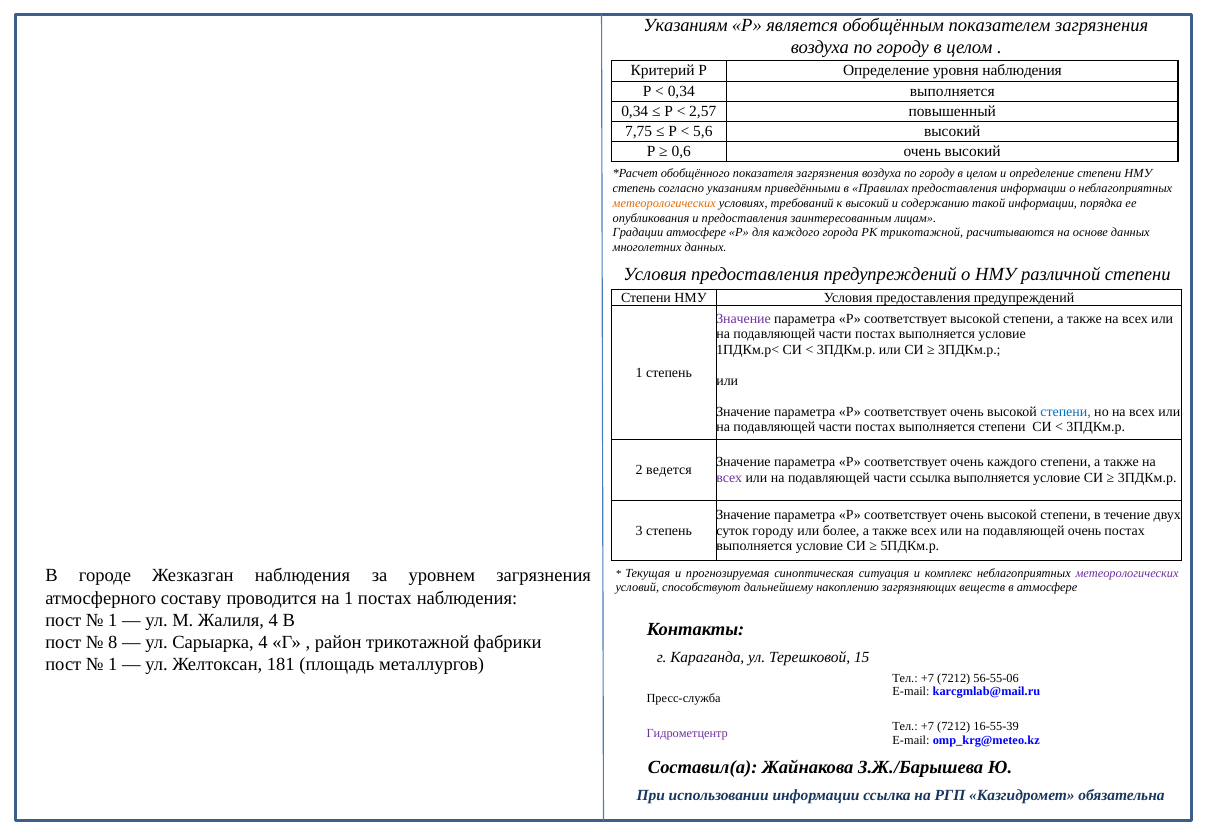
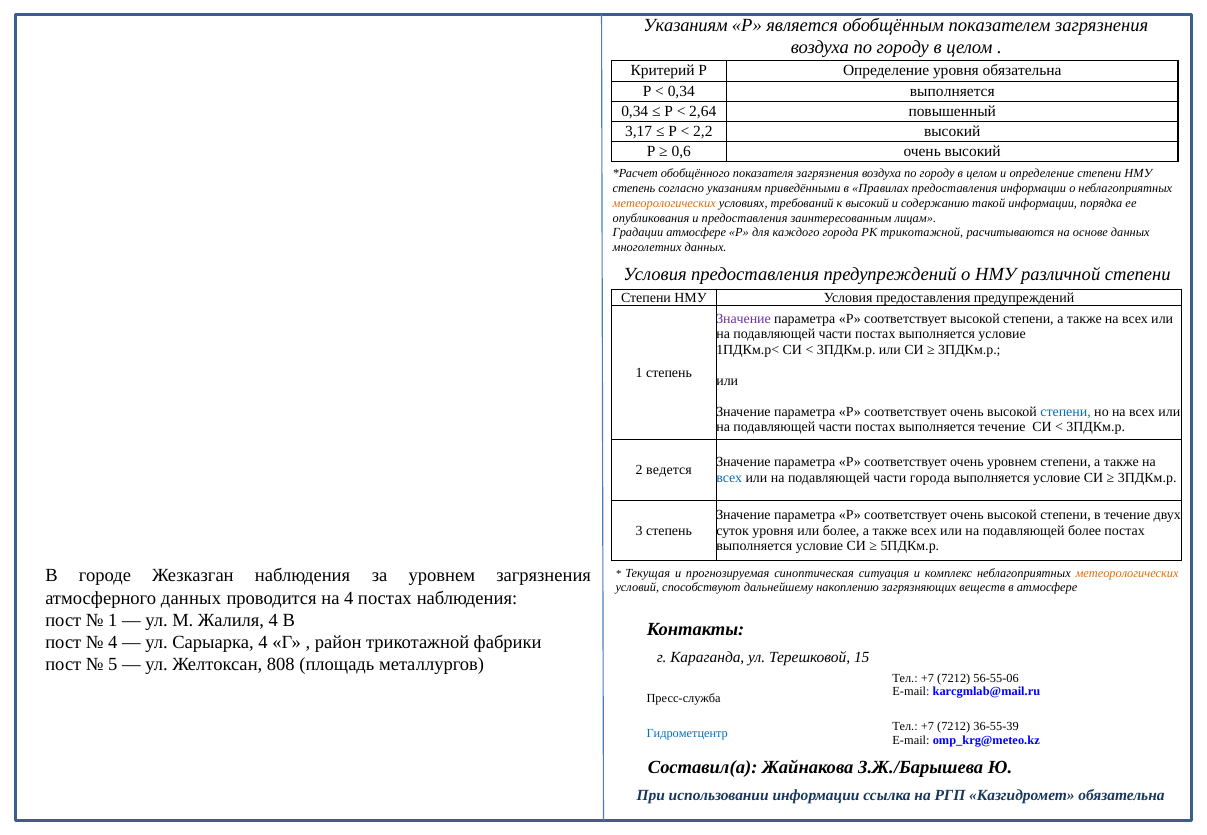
уровня наблюдения: наблюдения -> обязательна
2,57: 2,57 -> 2,64
7,75: 7,75 -> 3,17
5,6: 5,6 -> 2,2
выполняется степени: степени -> течение
очень каждого: каждого -> уровнем
всех at (729, 478) colour: purple -> blue
части ссылка: ссылка -> города
суток городу: городу -> уровня
подавляющей очень: очень -> более
метеорологических at (1127, 573) colour: purple -> orange
атмосферного составу: составу -> данных
на 1: 1 -> 4
8 at (113, 643): 8 -> 4
1 at (113, 665): 1 -> 5
181: 181 -> 808
16-55-39: 16-55-39 -> 36-55-39
Гидрометцентр colour: purple -> blue
